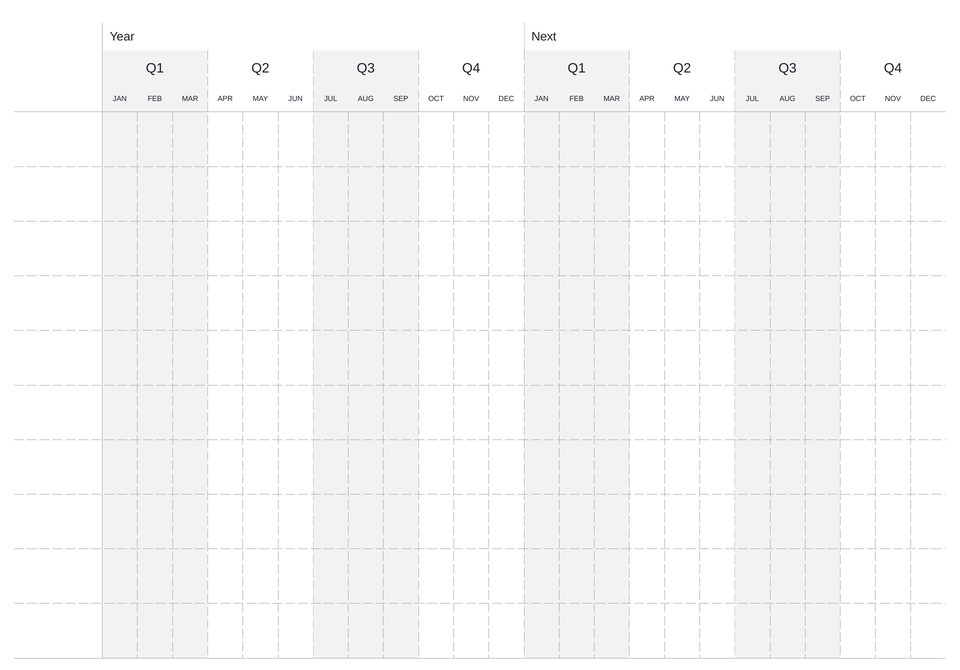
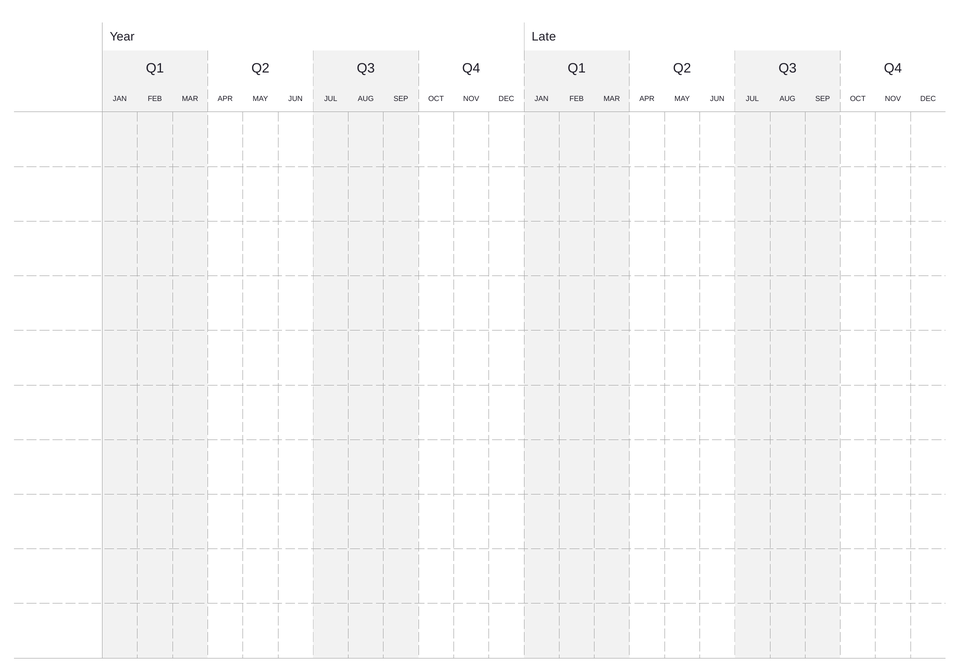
Next: Next -> Late
